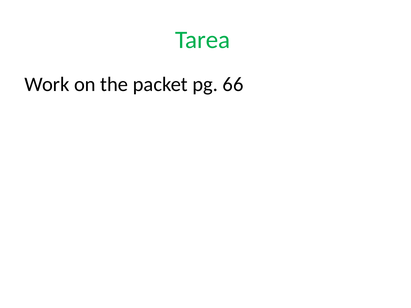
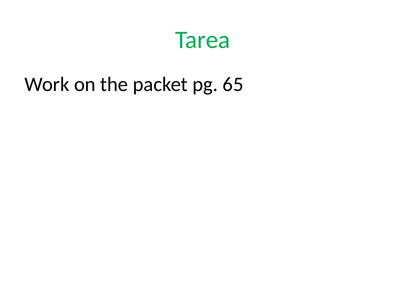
66: 66 -> 65
